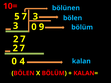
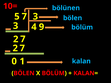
0 at (34, 27): 0 -> 4
4: 4 -> 1
